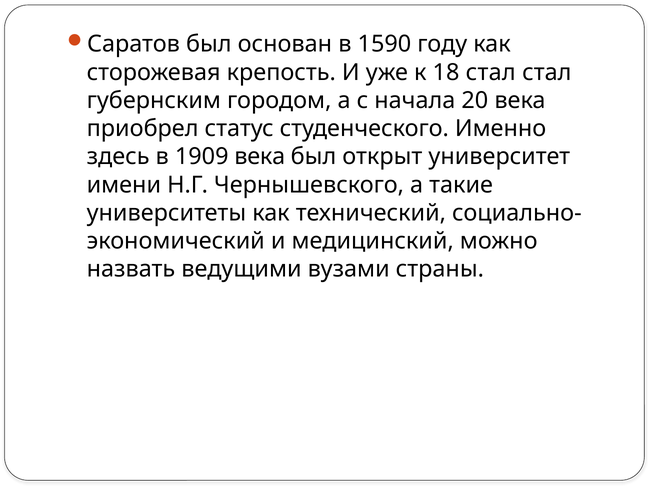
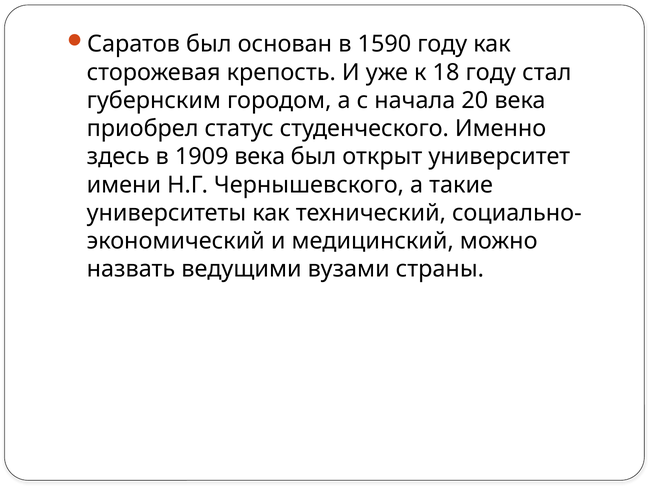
18 стал: стал -> году
